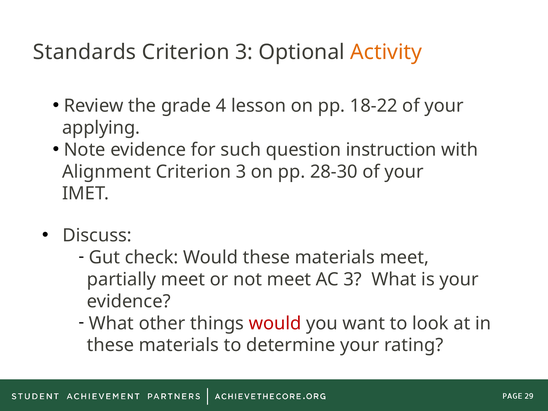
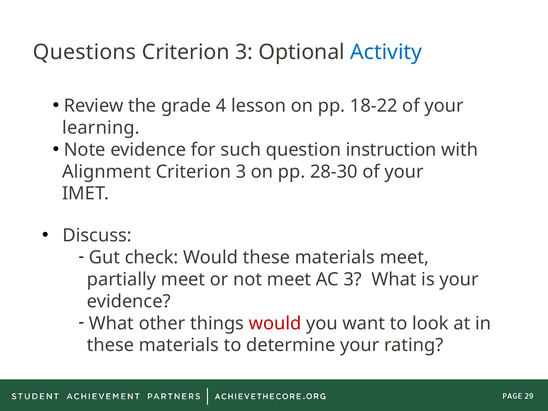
Standards: Standards -> Questions
Activity colour: orange -> blue
applying: applying -> learning
